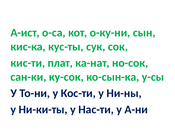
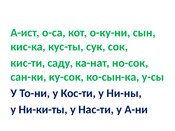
плат: плат -> саду
